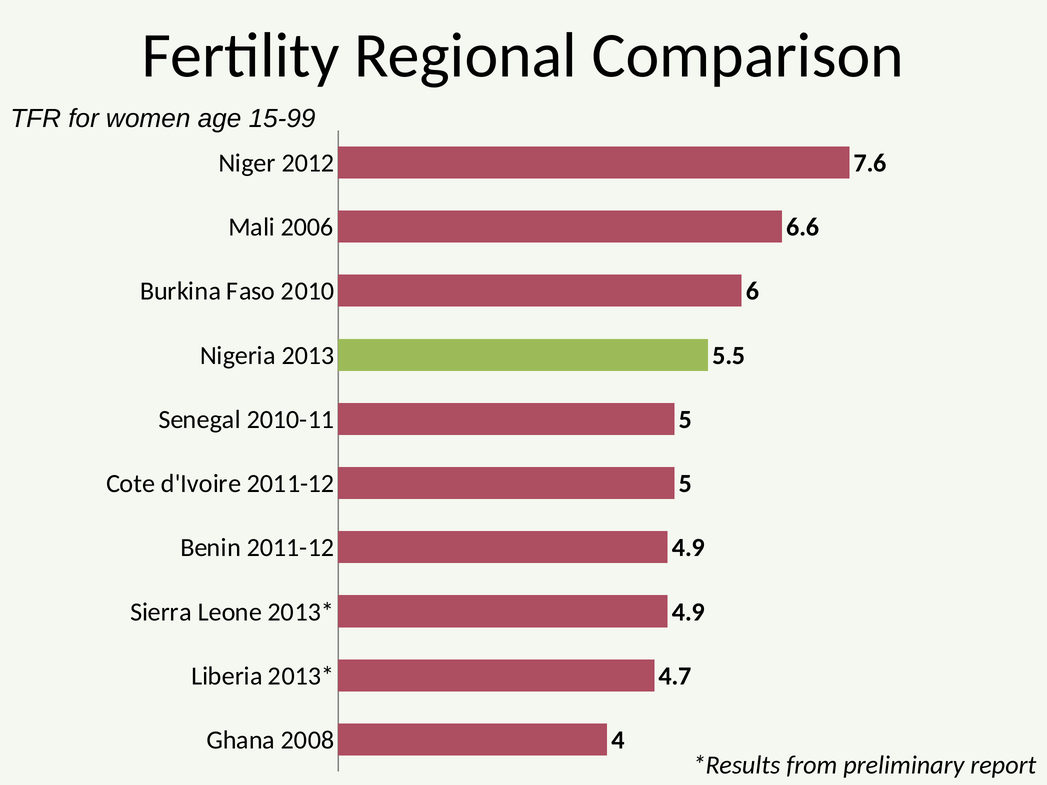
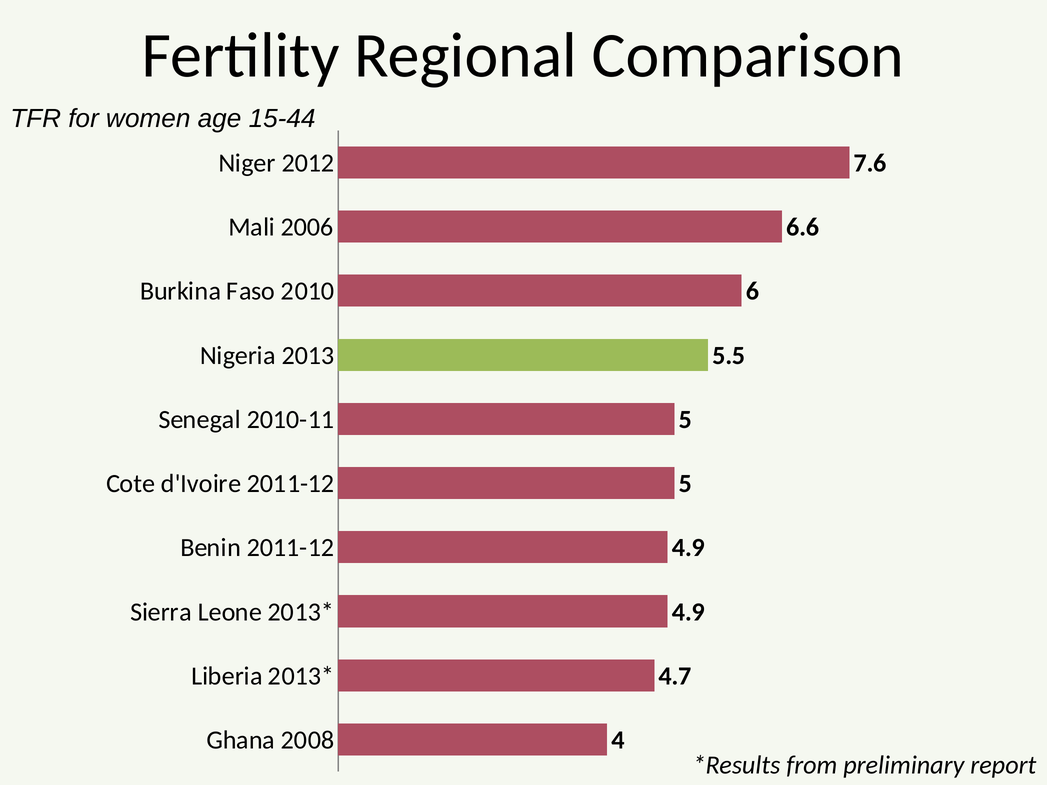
15-99: 15-99 -> 15-44
